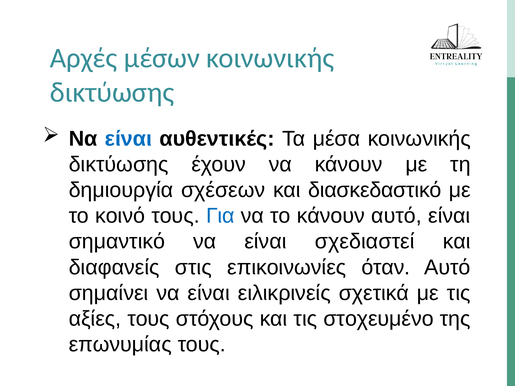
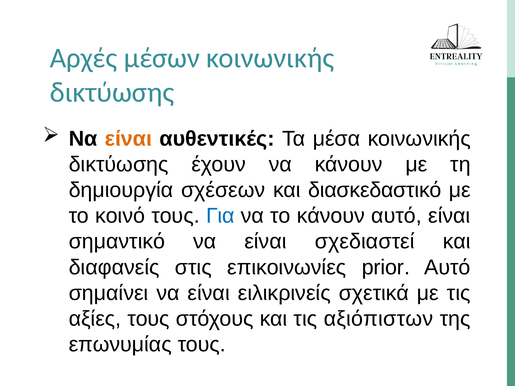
είναι at (128, 139) colour: blue -> orange
όταν: όταν -> prior
στοχευμένο: στοχευμένο -> αξιόπιστων
